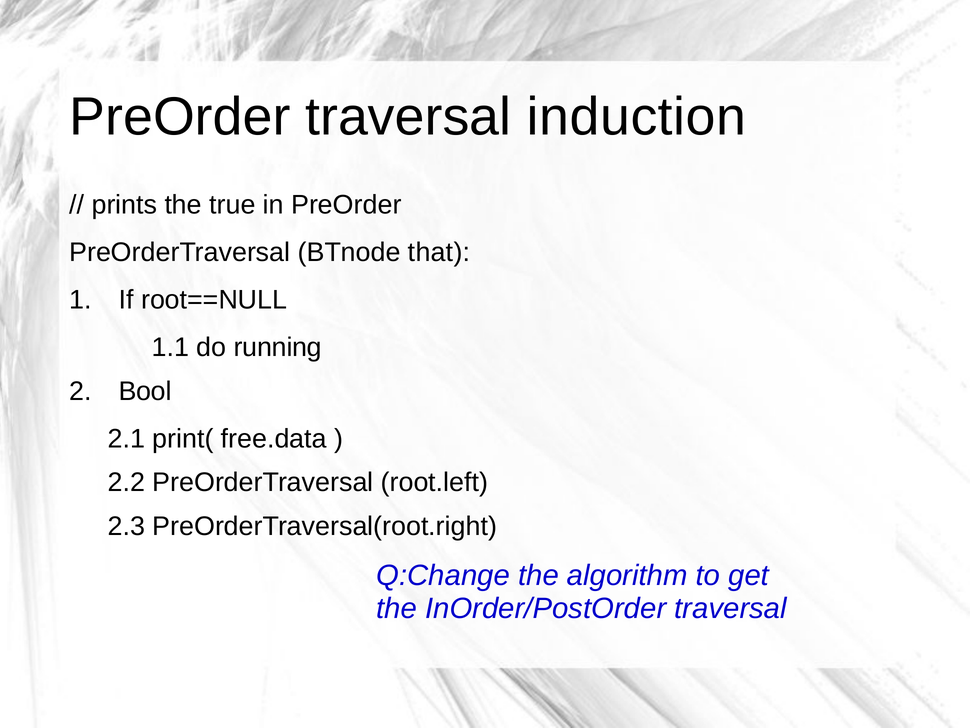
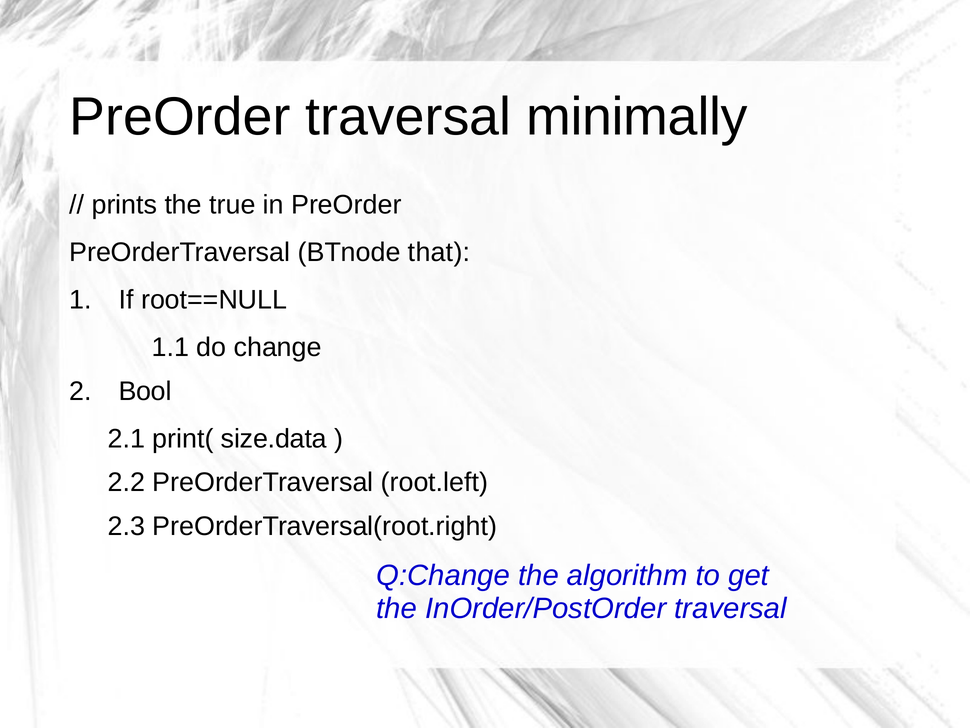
induction: induction -> minimally
running: running -> change
free.data: free.data -> size.data
